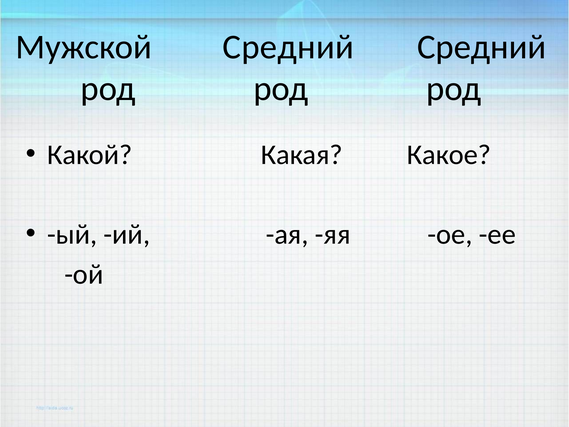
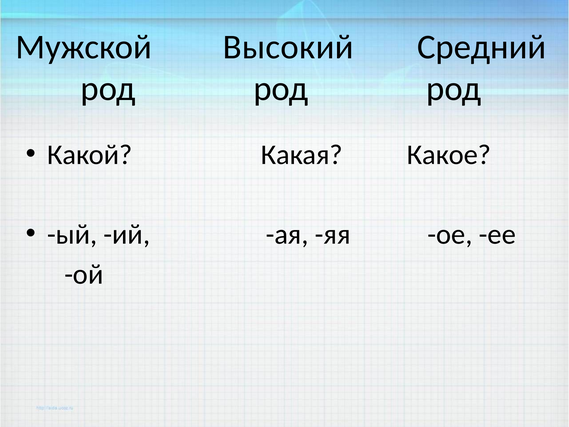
Мужской Средний: Средний -> Высокий
